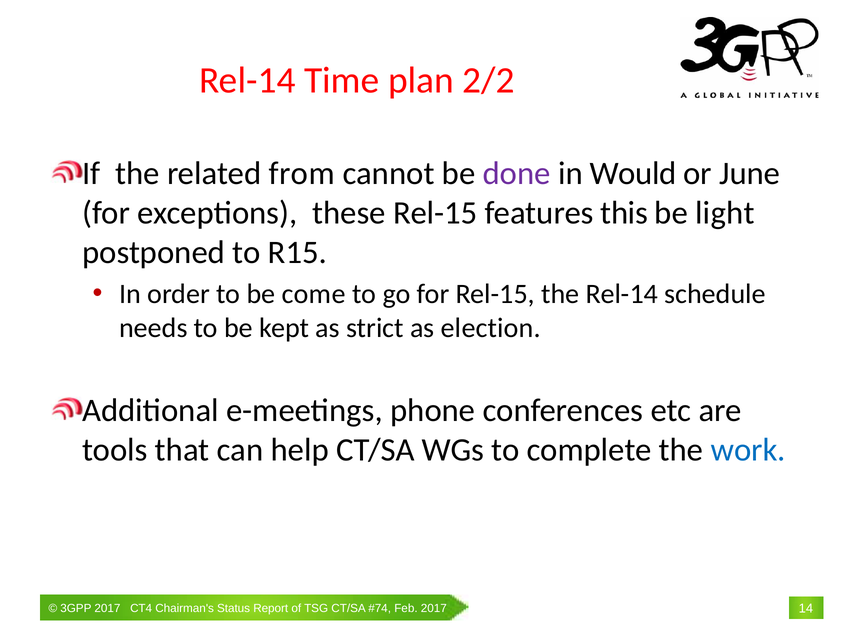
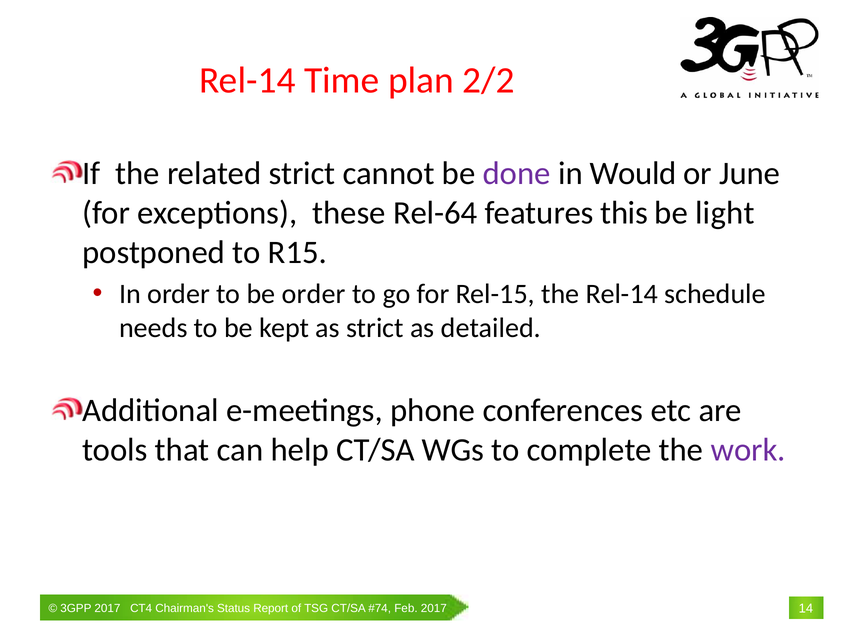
related from: from -> strict
these Rel-15: Rel-15 -> Rel-64
be come: come -> order
election: election -> detailed
work colour: blue -> purple
